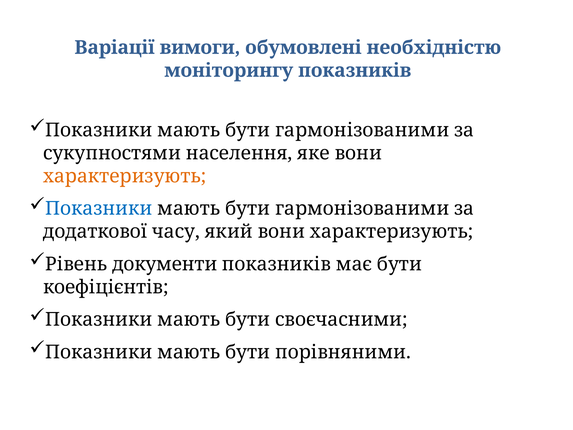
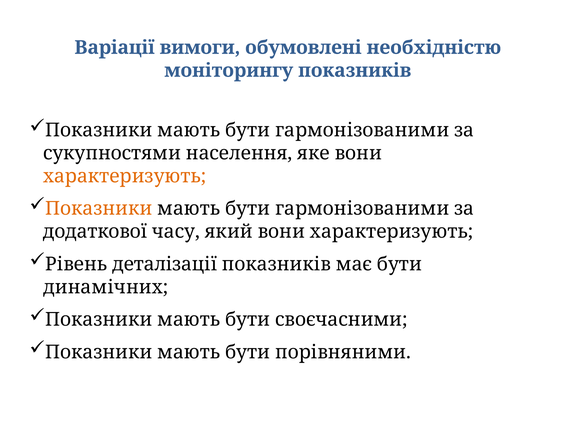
Показники at (99, 209) colour: blue -> orange
документи: документи -> деталізації
коефіцієнтів: коефіцієнтів -> динамічних
